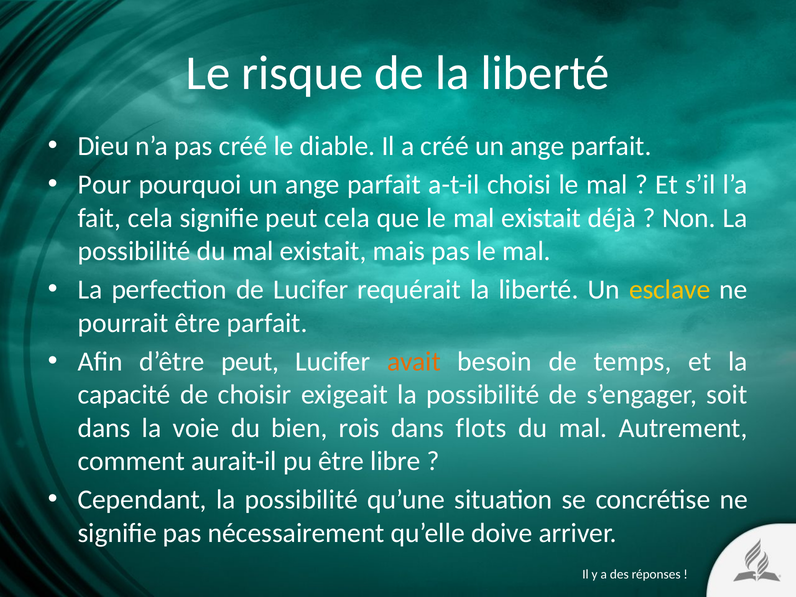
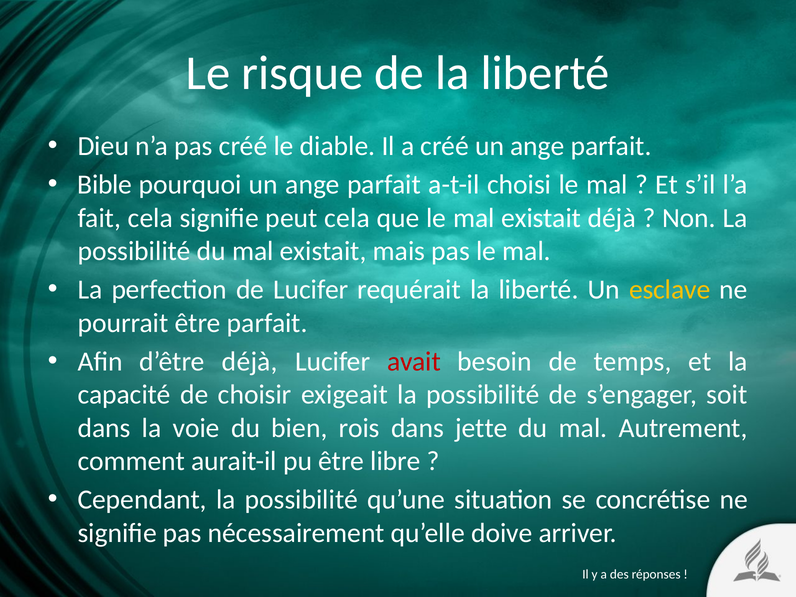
Pour: Pour -> Bible
d’être peut: peut -> déjà
avait colour: orange -> red
flots: flots -> jette
